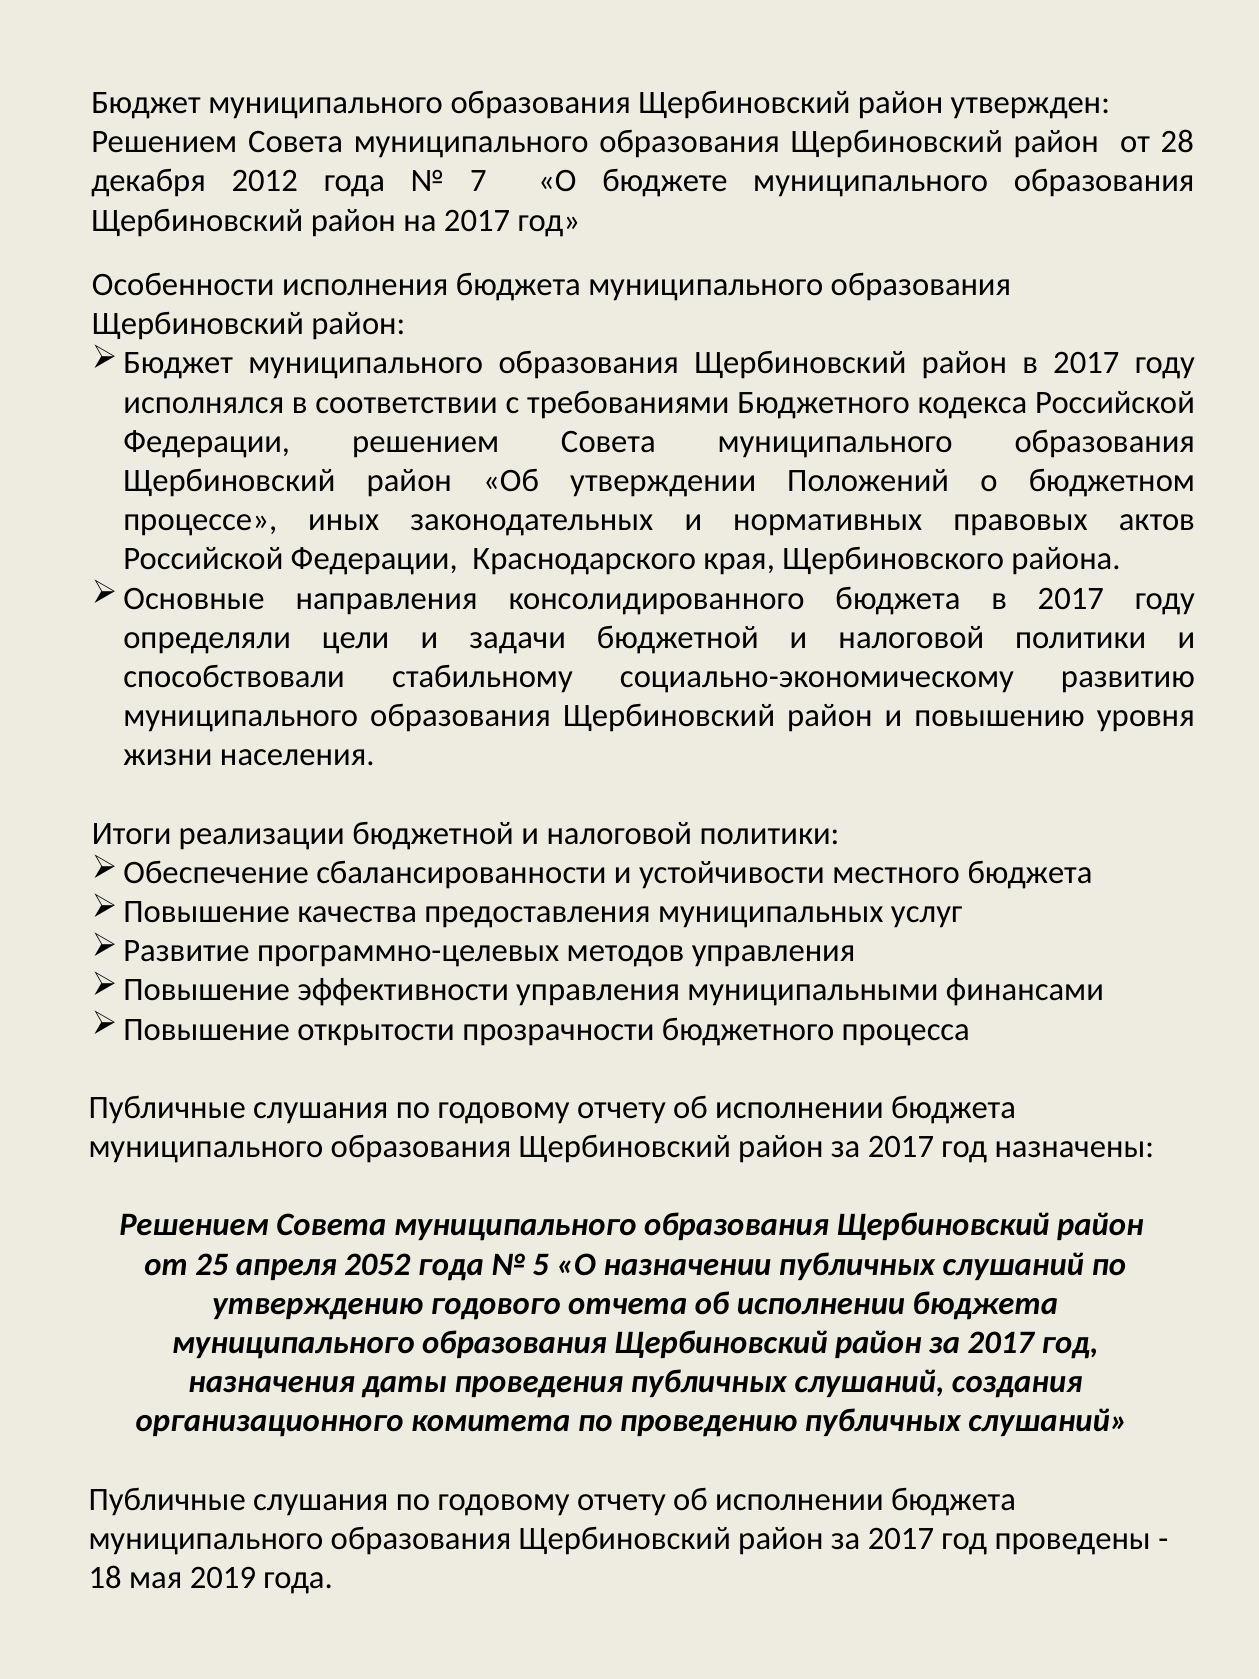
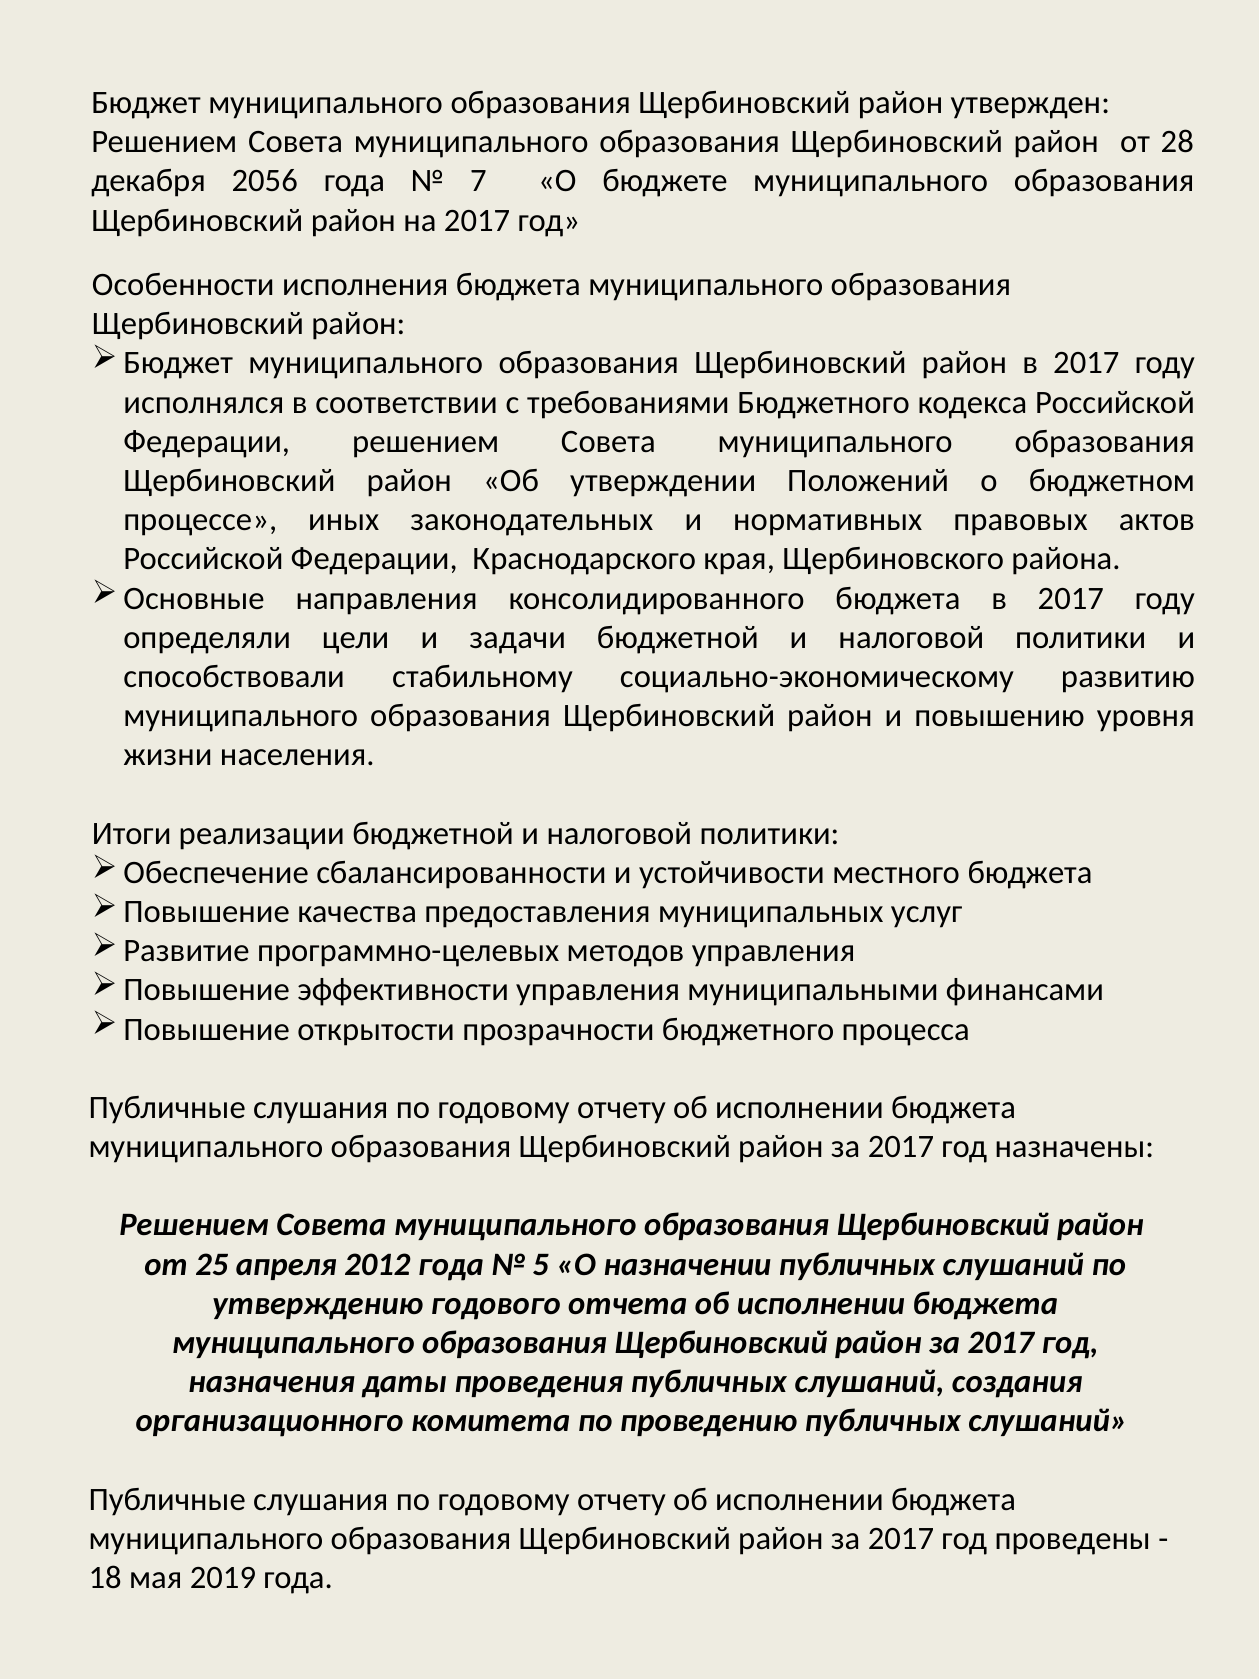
2012: 2012 -> 2056
2052: 2052 -> 2012
